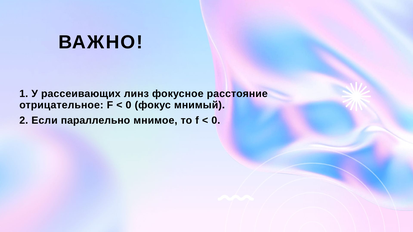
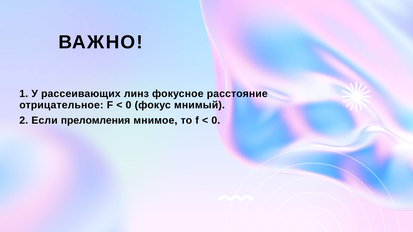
параллельно: параллельно -> преломления
